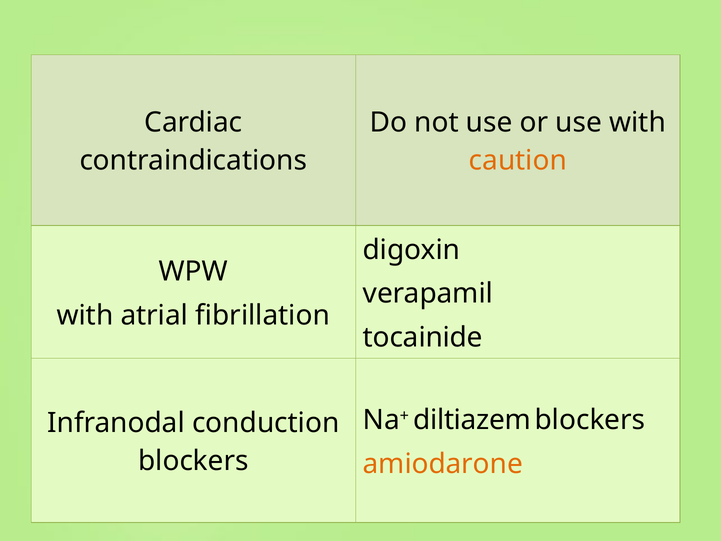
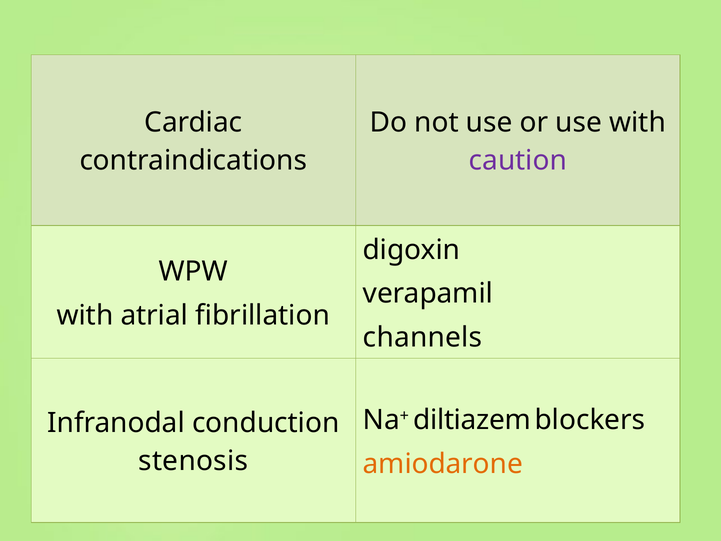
caution colour: orange -> purple
tocainide: tocainide -> channels
blockers at (193, 461): blockers -> stenosis
